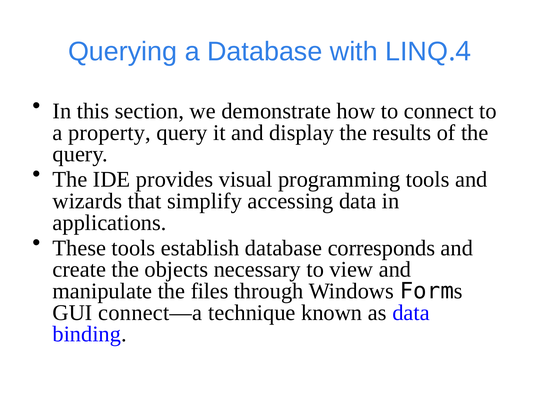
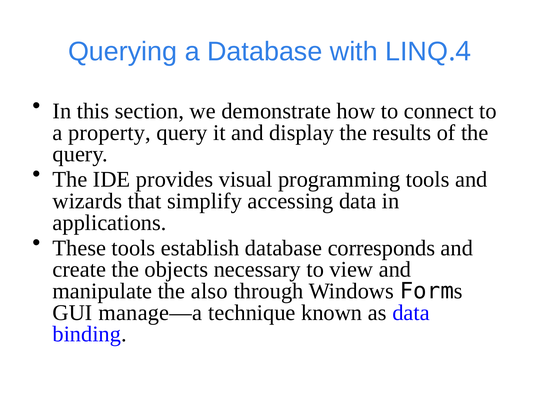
files: files -> also
connect—a: connect—a -> manage—a
